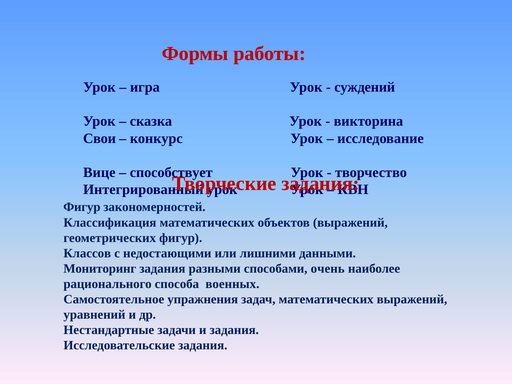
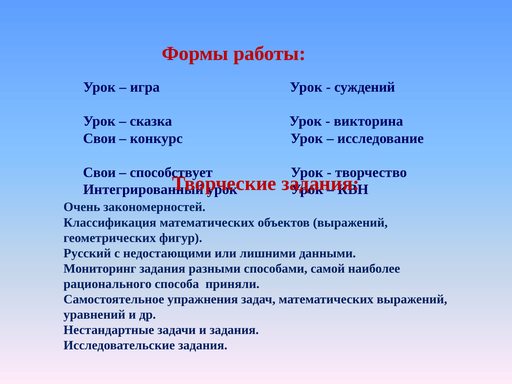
Вице at (99, 172): Вице -> Свои
Фигур at (82, 207): Фигур -> Очень
Классов: Классов -> Русский
очень: очень -> самой
военных: военных -> приняли
